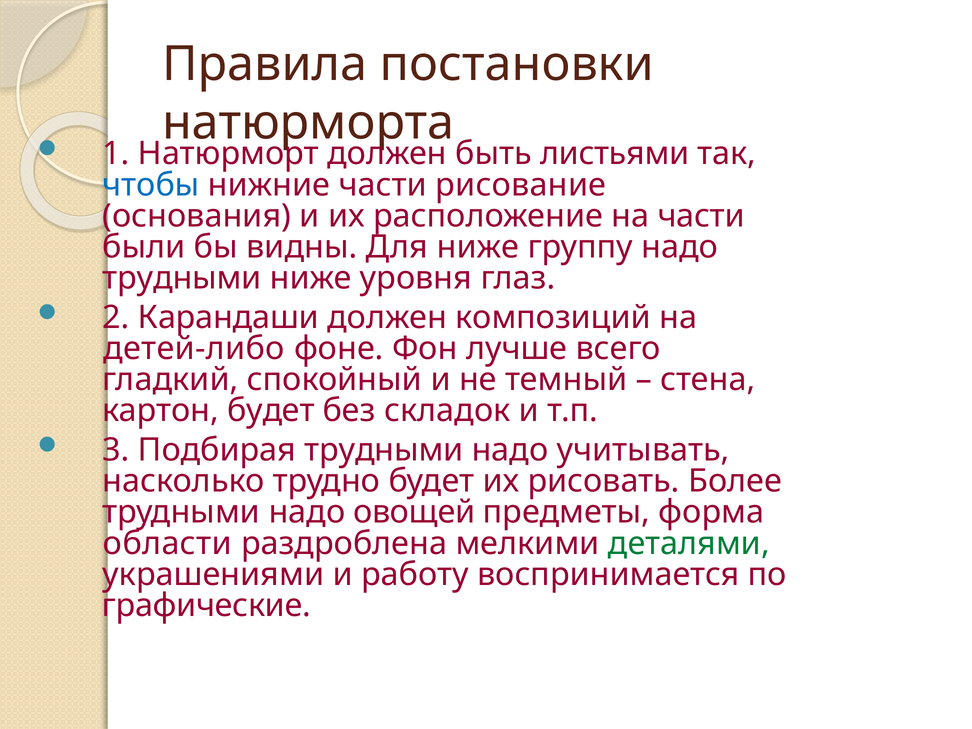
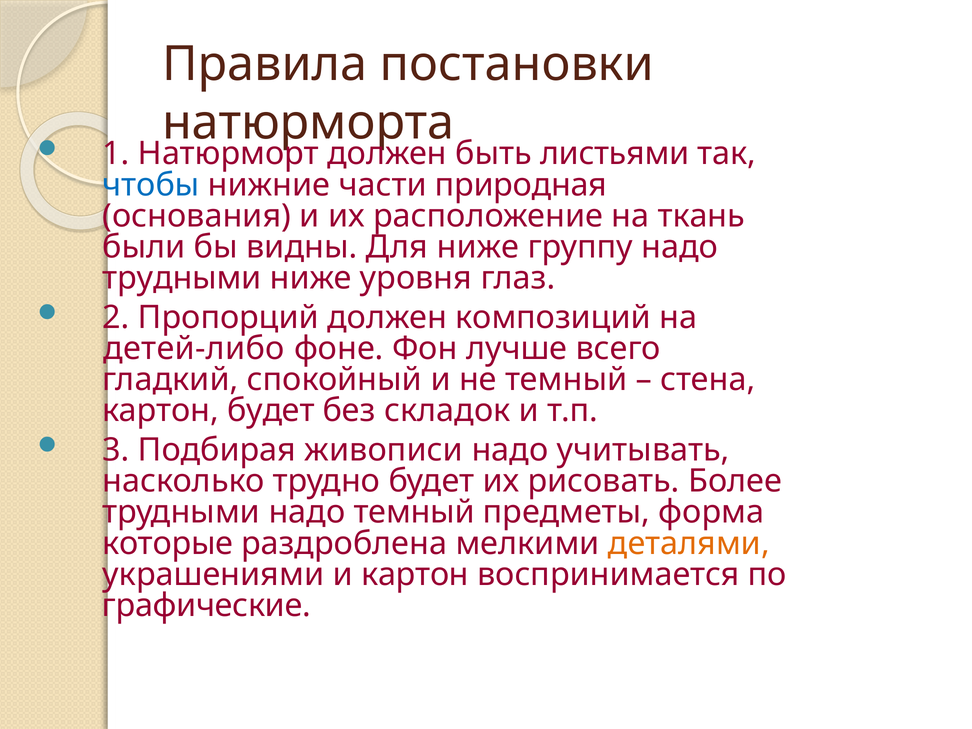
рисование: рисование -> природная
на части: части -> ткань
Карандаши: Карандаши -> Пропорций
Подбирая трудными: трудными -> живописи
надо овощей: овощей -> темный
области: области -> которые
деталями colour: green -> orange
и работу: работу -> картон
